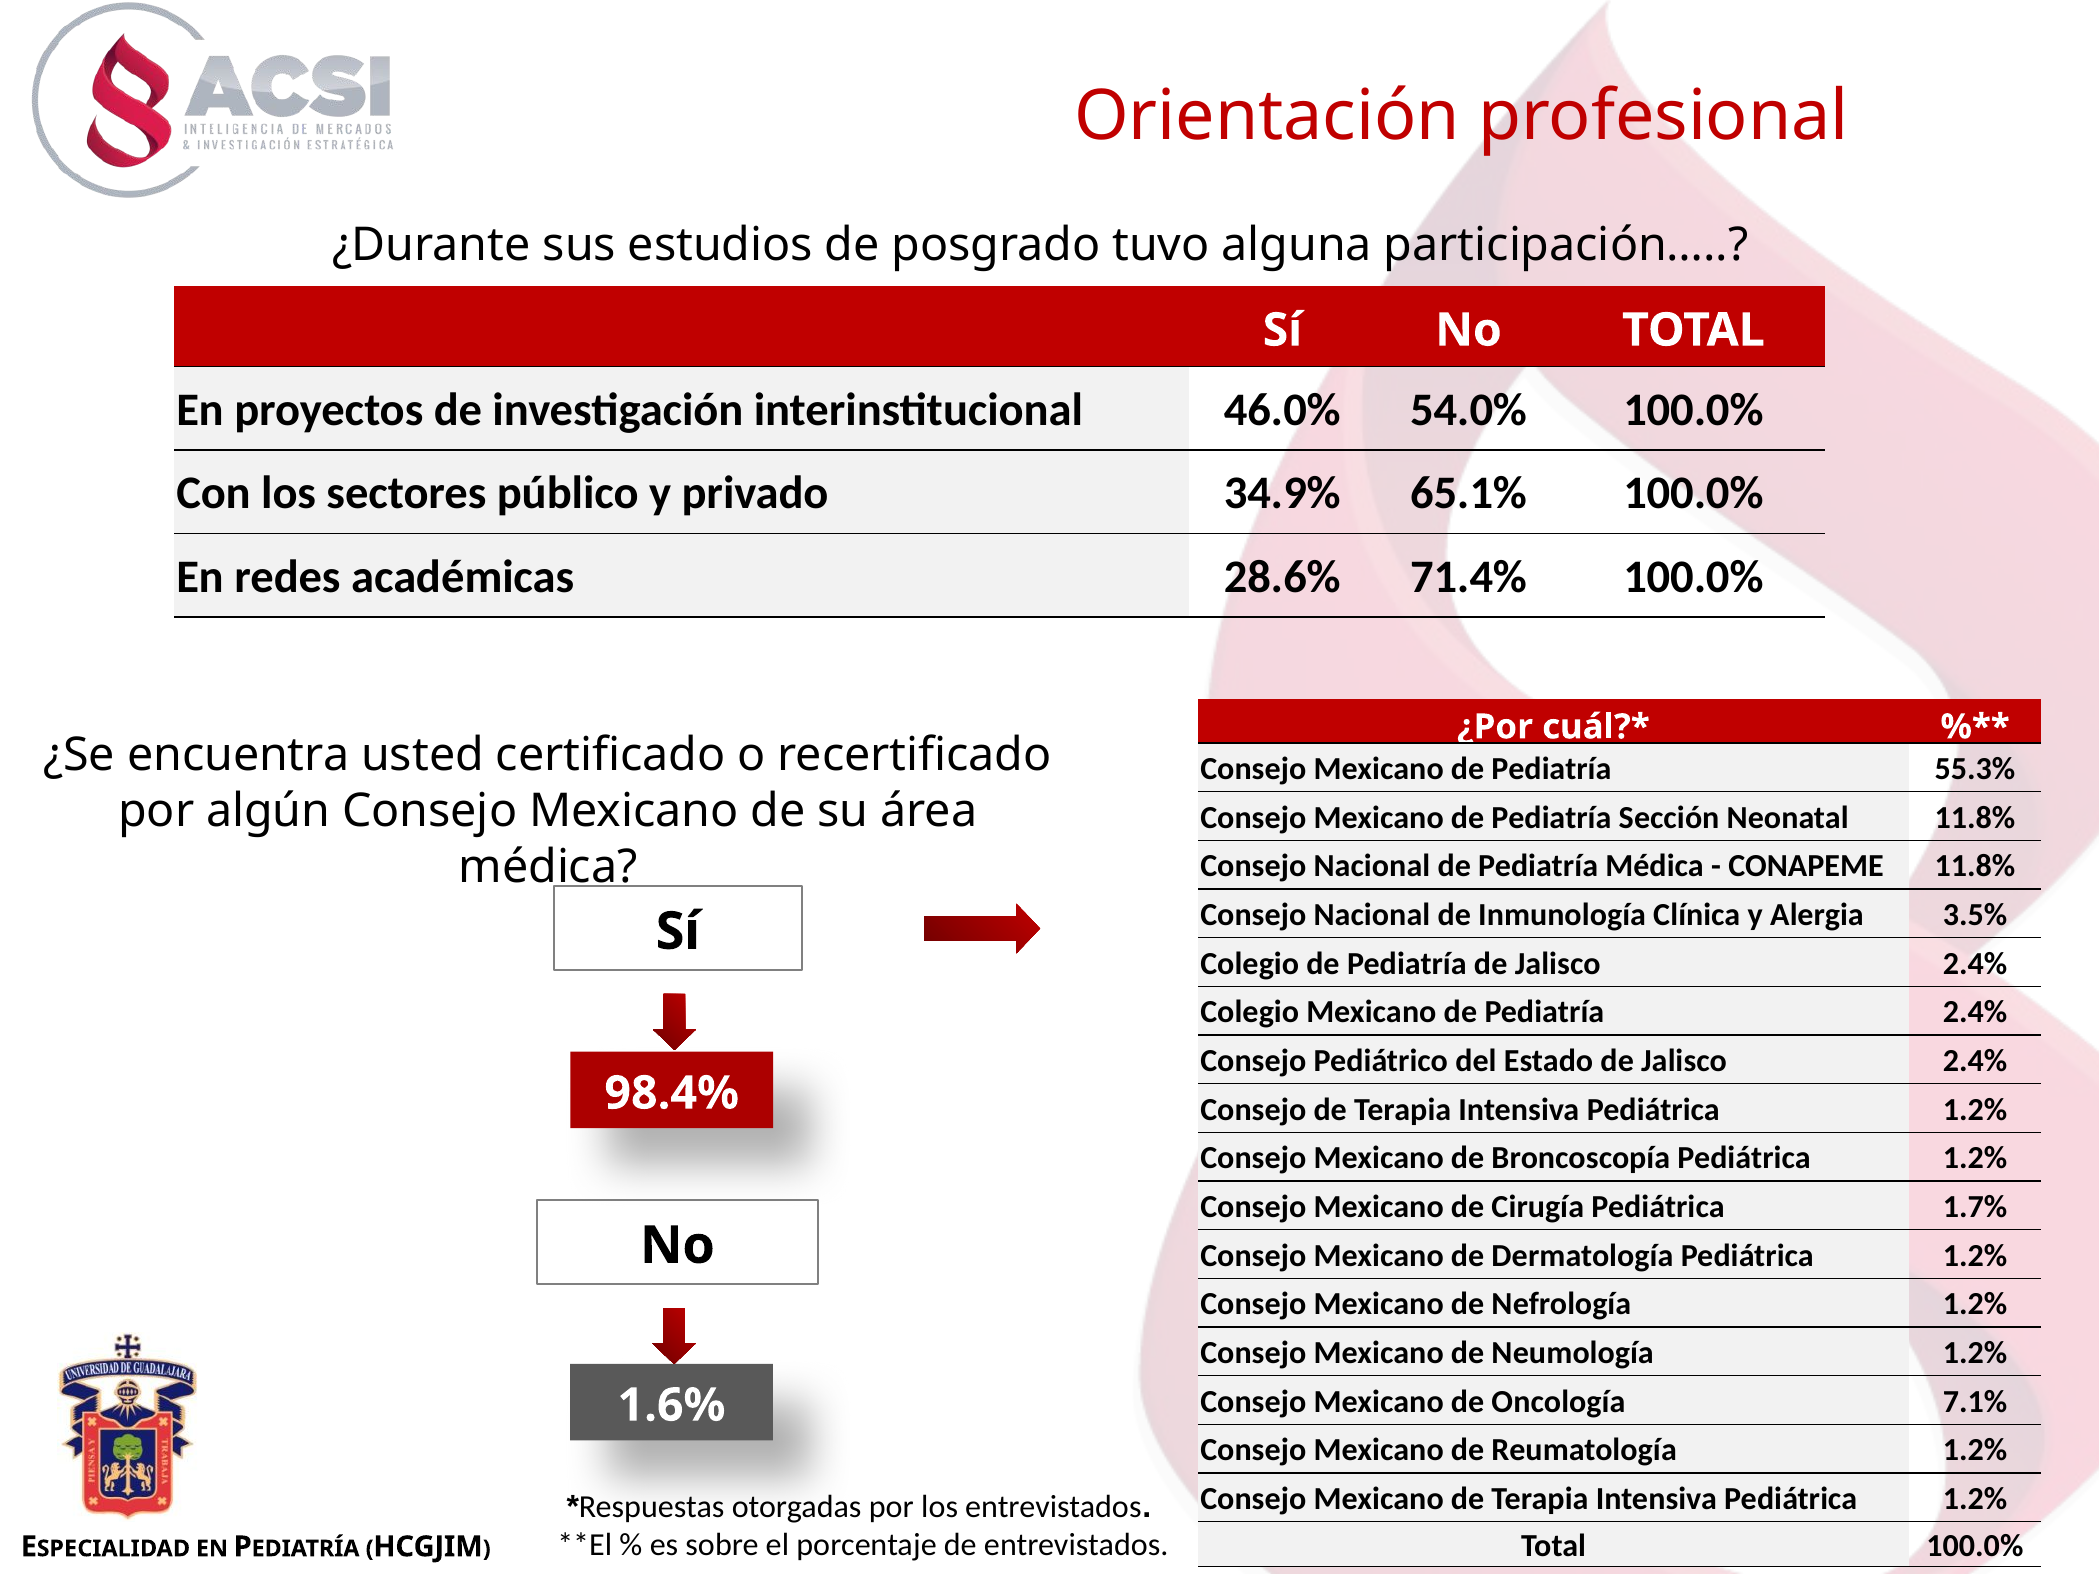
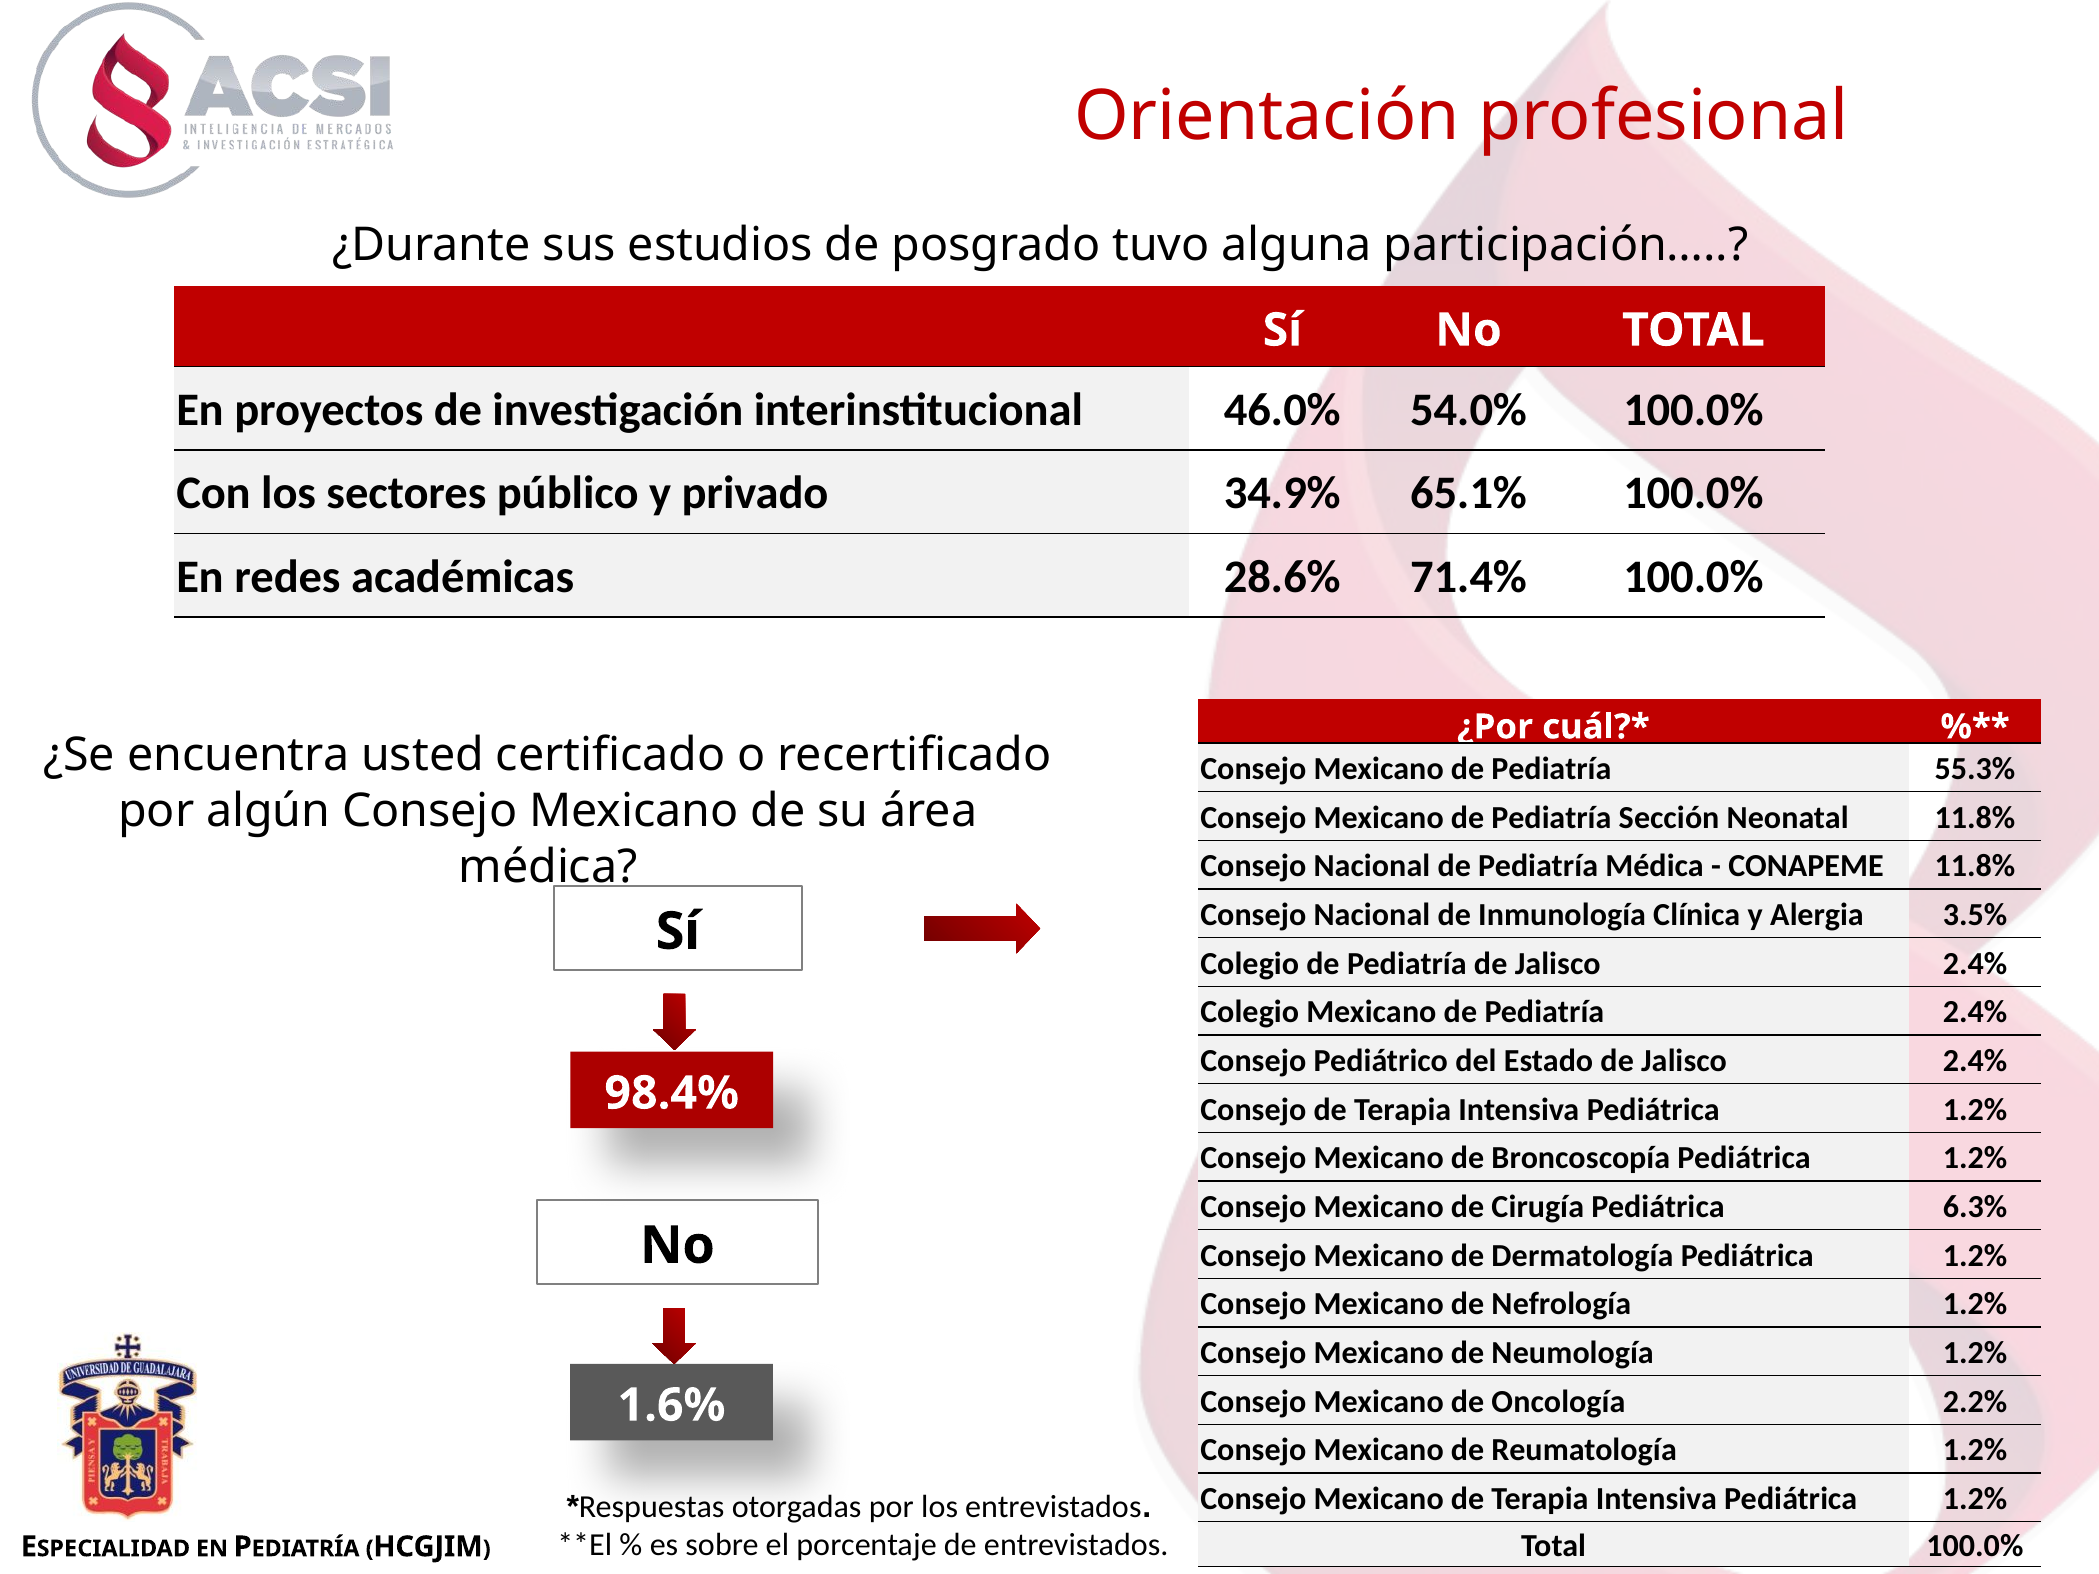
1.7%: 1.7% -> 6.3%
7.1%: 7.1% -> 2.2%
